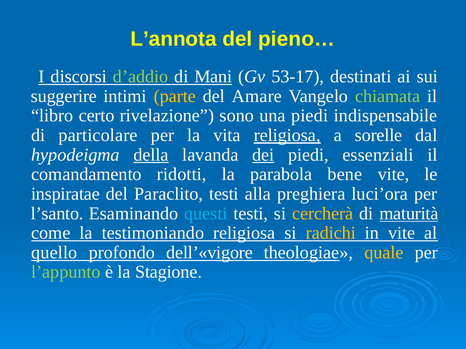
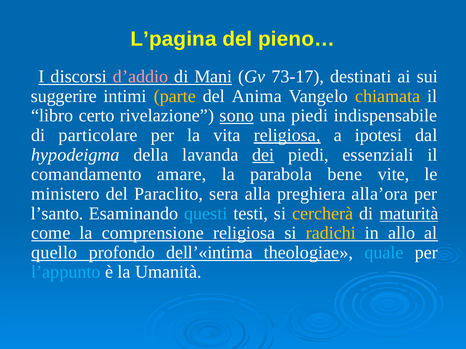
L’annota: L’annota -> L’pagina
d’addio colour: light green -> pink
53-17: 53-17 -> 73-17
Amare: Amare -> Anima
chiamata colour: light green -> yellow
sono underline: none -> present
sorelle: sorelle -> ipotesi
della underline: present -> none
ridotti: ridotti -> amare
inspiratae: inspiratae -> ministero
Paraclito testi: testi -> sera
luci’ora: luci’ora -> alla’ora
testimoniando: testimoniando -> comprensione
in vite: vite -> allo
dell’«vigore: dell’«vigore -> dell’«intima
quale colour: yellow -> light blue
l’appunto colour: light green -> light blue
Stagione: Stagione -> Umanità
